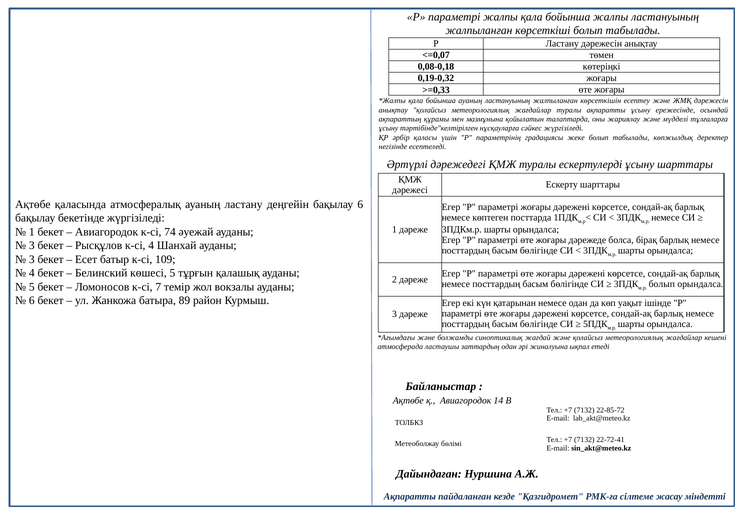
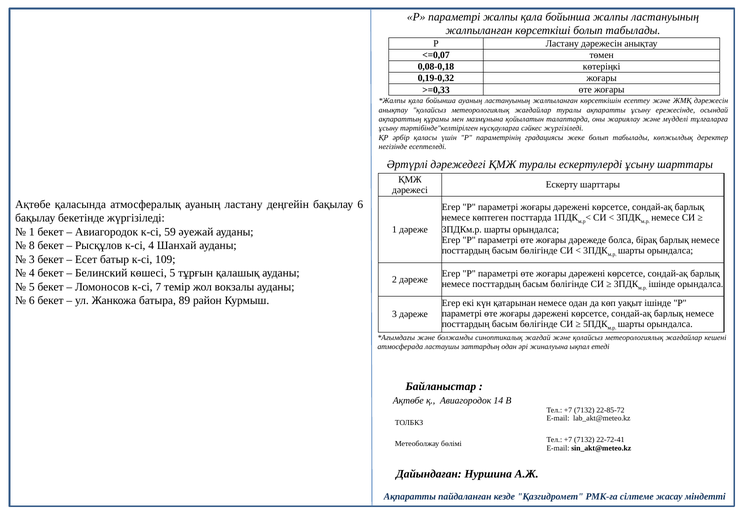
74: 74 -> 59
3 at (32, 246): 3 -> 8
болып at (662, 284): болып -> ішінде
